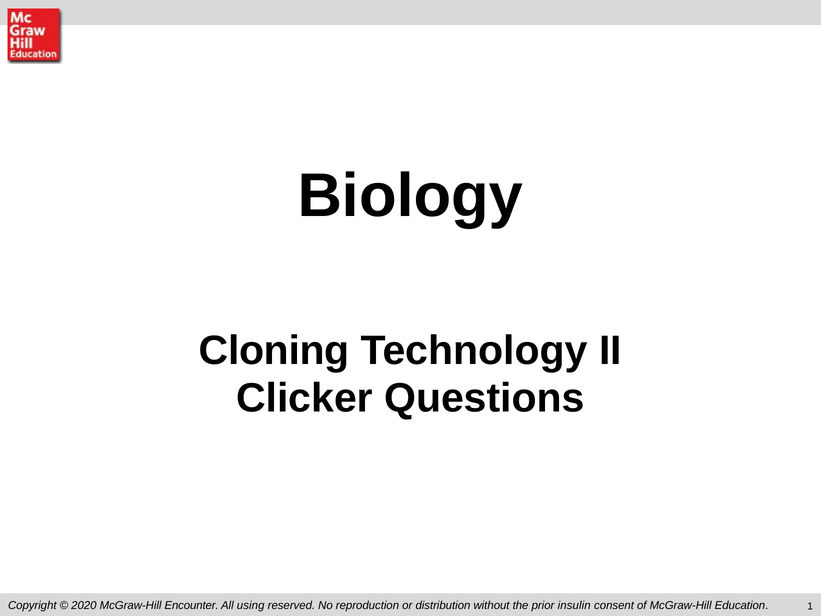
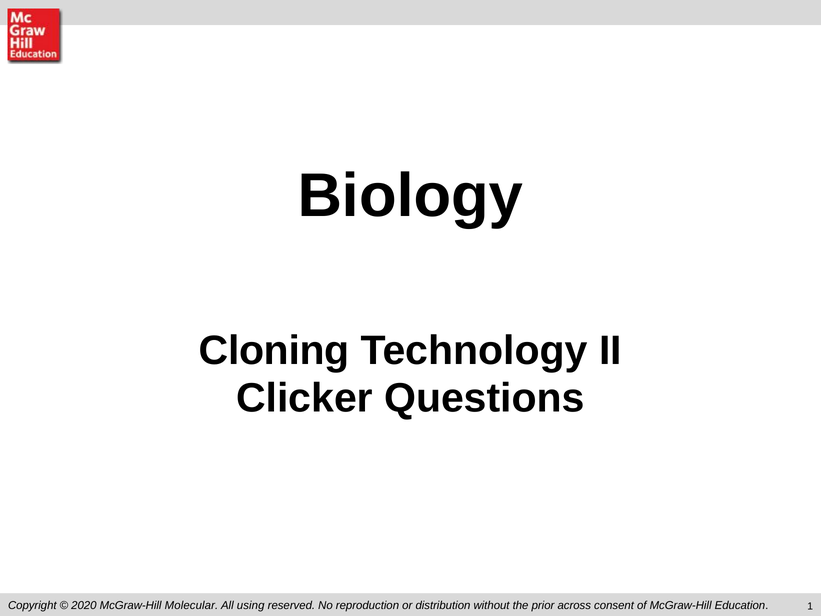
Encounter: Encounter -> Molecular
insulin: insulin -> across
